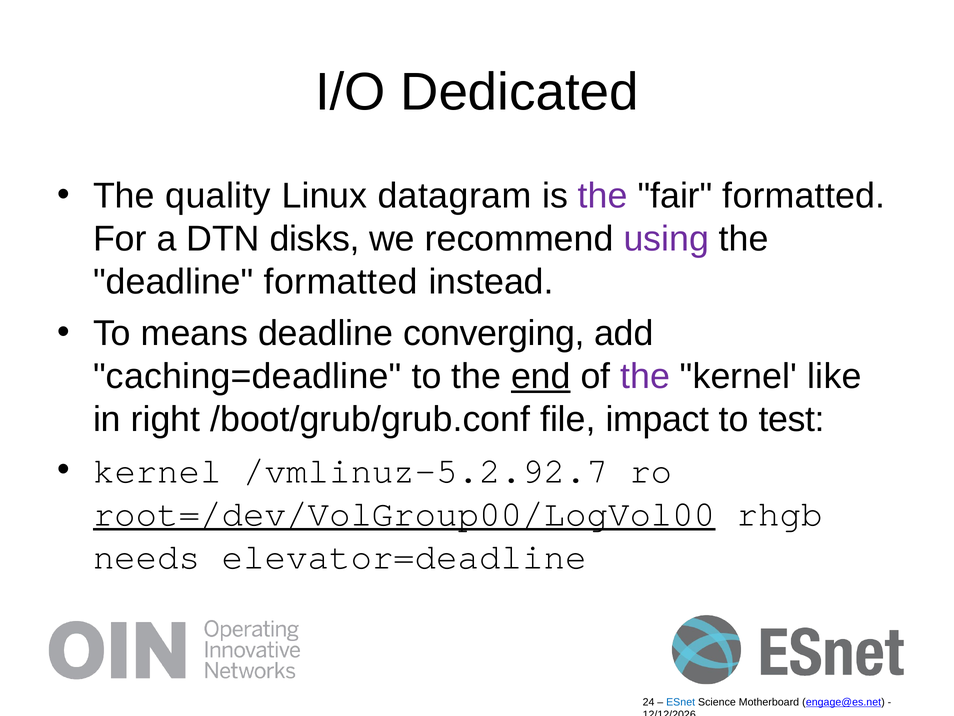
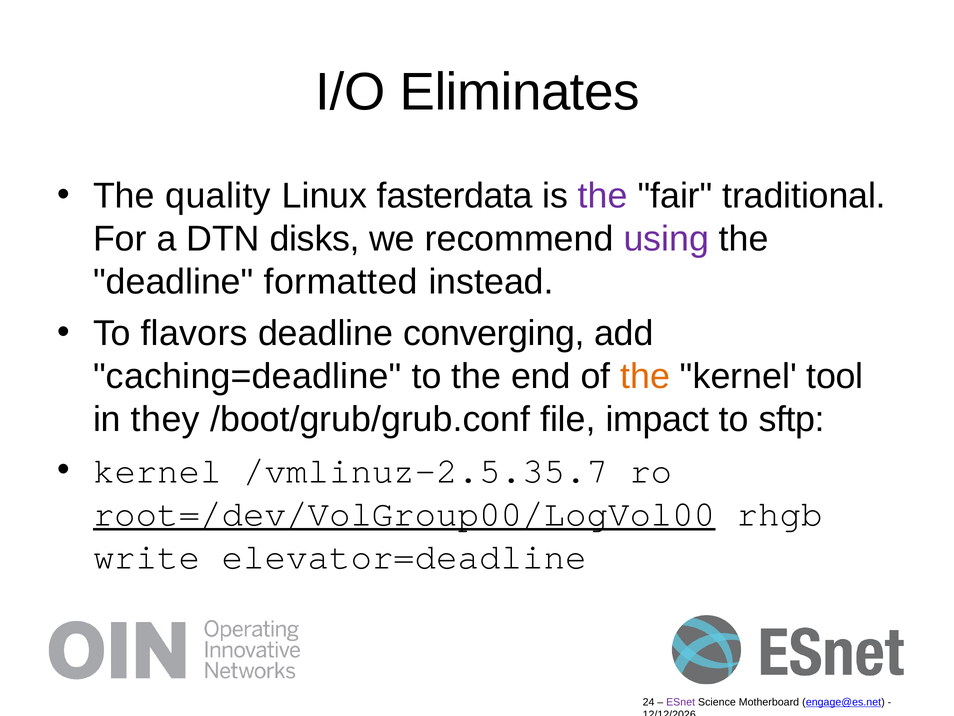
Dedicated: Dedicated -> Eliminates
datagram: datagram -> fasterdata
fair formatted: formatted -> traditional
means: means -> flavors
end underline: present -> none
the at (645, 376) colour: purple -> orange
like: like -> tool
right: right -> they
test: test -> sftp
/vmlinuz-5.2.92.7: /vmlinuz-5.2.92.7 -> /vmlinuz-2.5.35.7
needs: needs -> write
ESnet colour: blue -> purple
